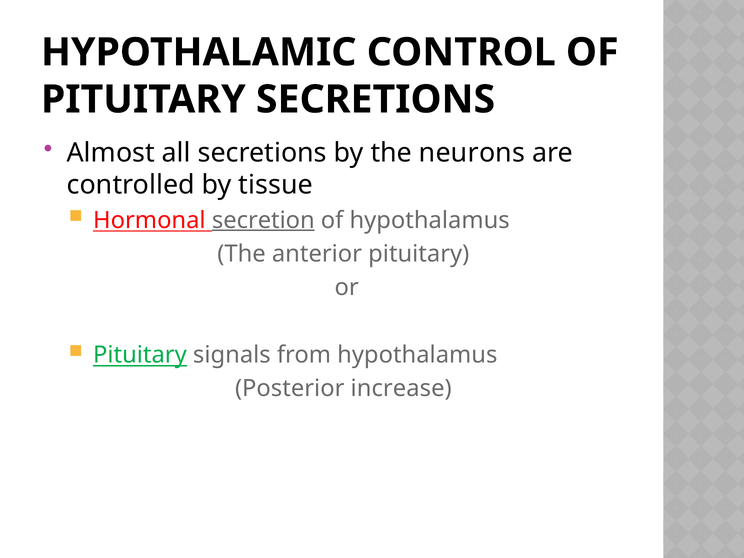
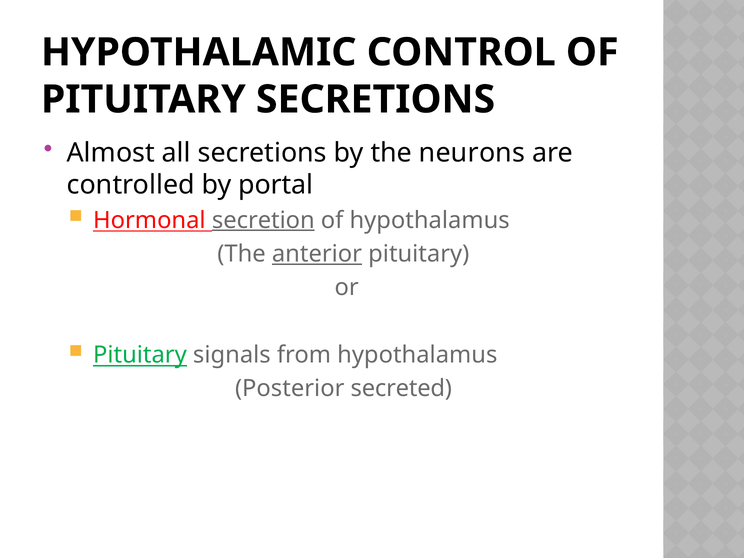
tissue: tissue -> portal
anterior underline: none -> present
increase: increase -> secreted
